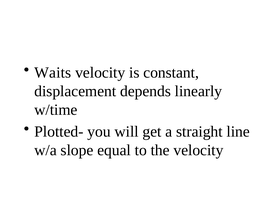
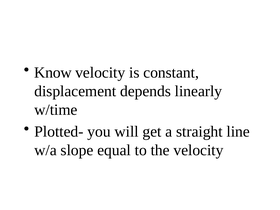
Waits: Waits -> Know
